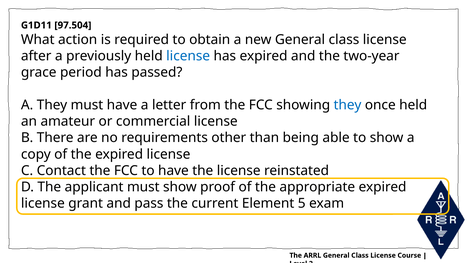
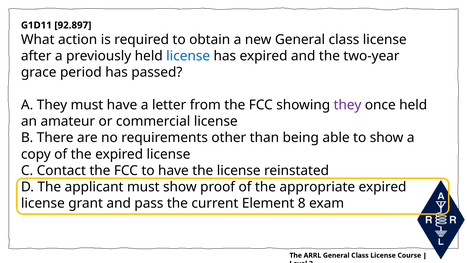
97.504: 97.504 -> 92.897
they at (348, 105) colour: blue -> purple
5: 5 -> 8
